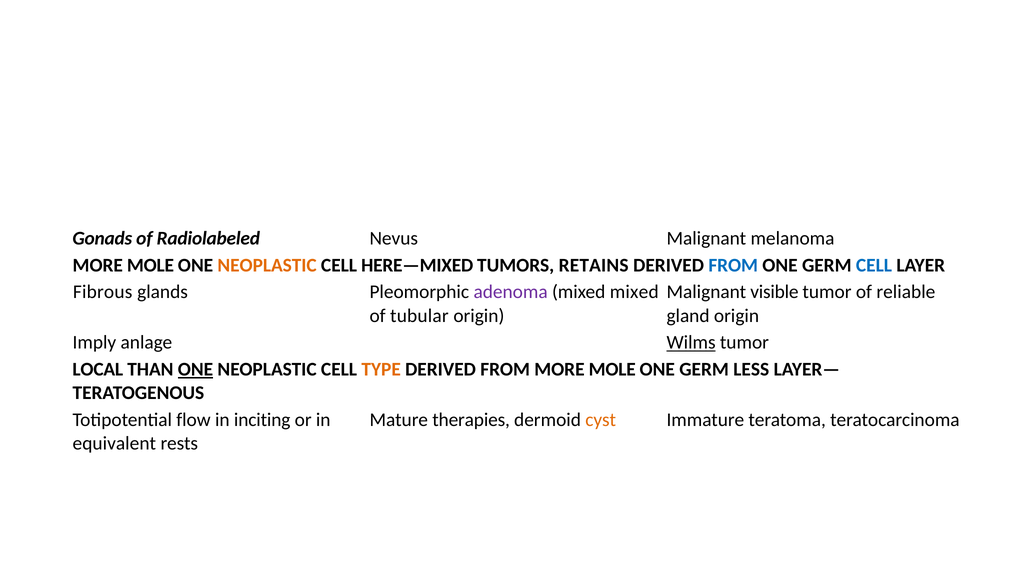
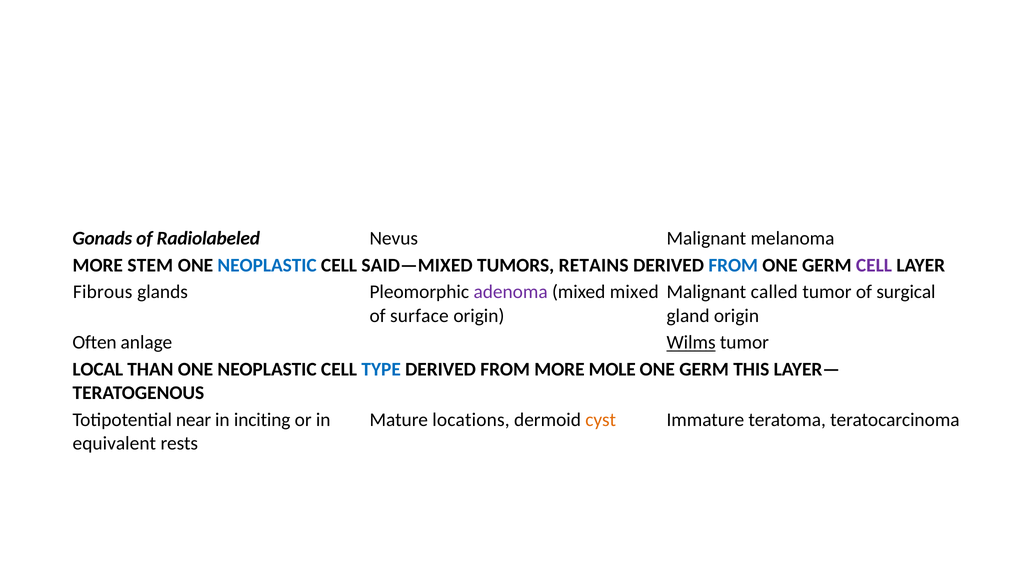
MOLE at (150, 265): MOLE -> STEM
NEOPLASTIC at (267, 265) colour: orange -> blue
HERE—MIXED: HERE—MIXED -> SAID—MIXED
CELL at (874, 265) colour: blue -> purple
visible: visible -> called
reliable: reliable -> surgical
tubular: tubular -> surface
Imply: Imply -> Often
ONE at (195, 369) underline: present -> none
TYPE colour: orange -> blue
LESS: LESS -> THIS
flow: flow -> near
therapies: therapies -> locations
